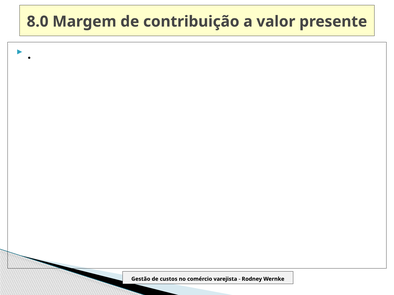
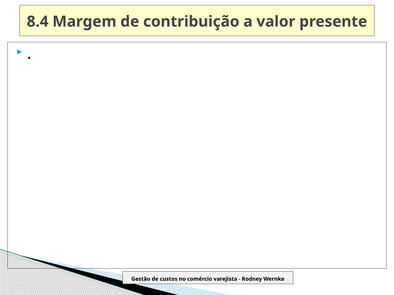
8.0: 8.0 -> 8.4
